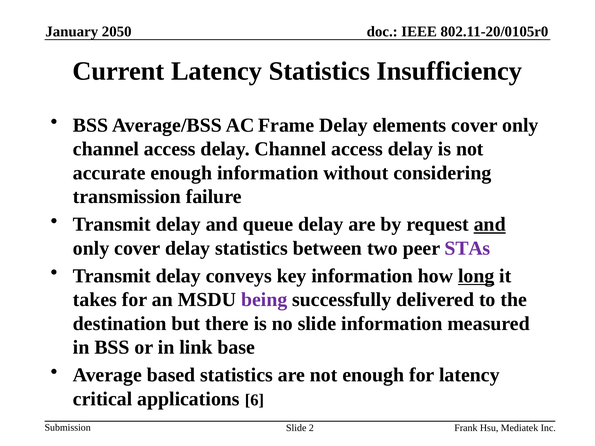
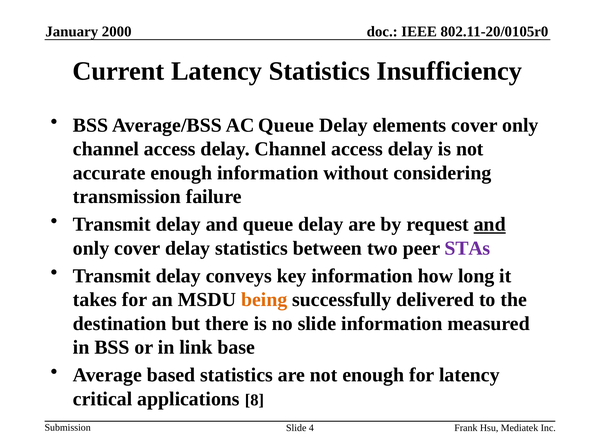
2050: 2050 -> 2000
AC Frame: Frame -> Queue
long underline: present -> none
being colour: purple -> orange
6: 6 -> 8
2: 2 -> 4
